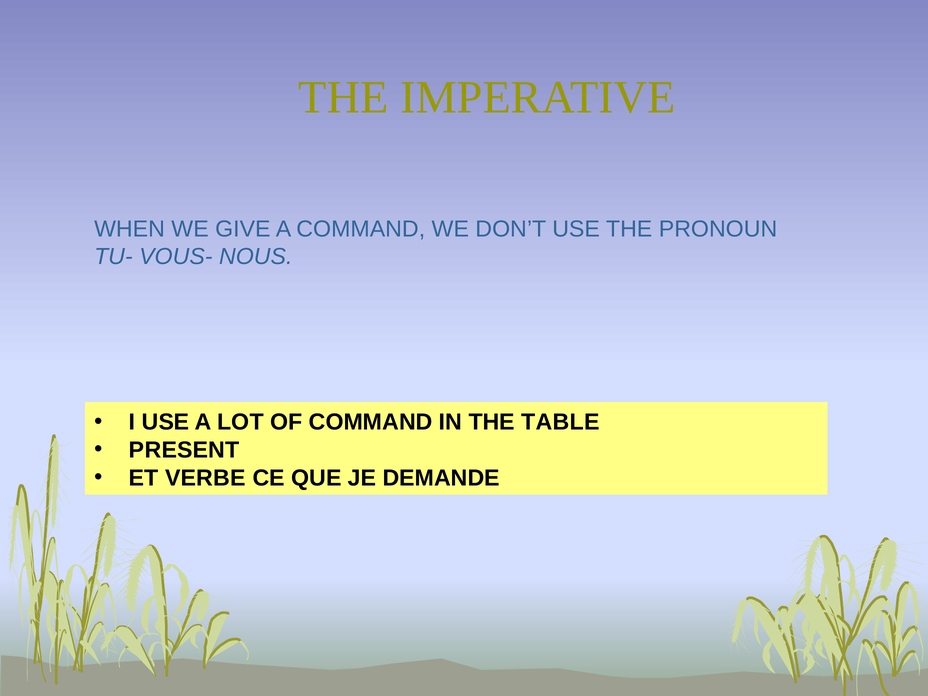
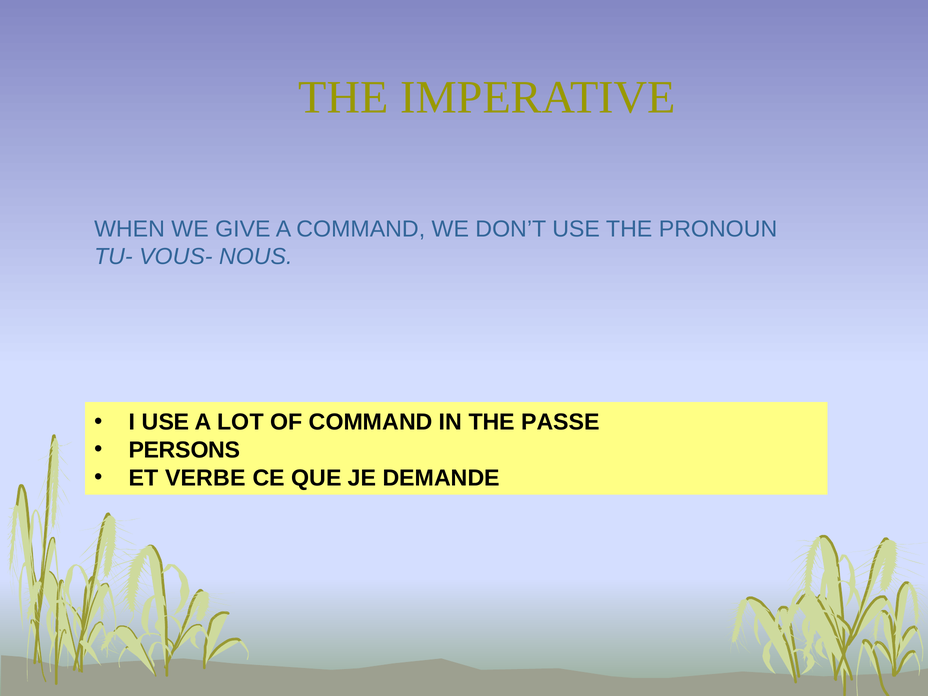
TABLE: TABLE -> PASSE
PRESENT: PRESENT -> PERSONS
